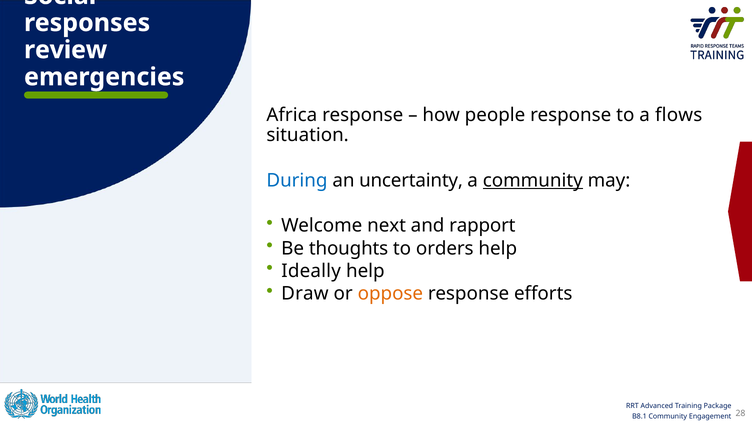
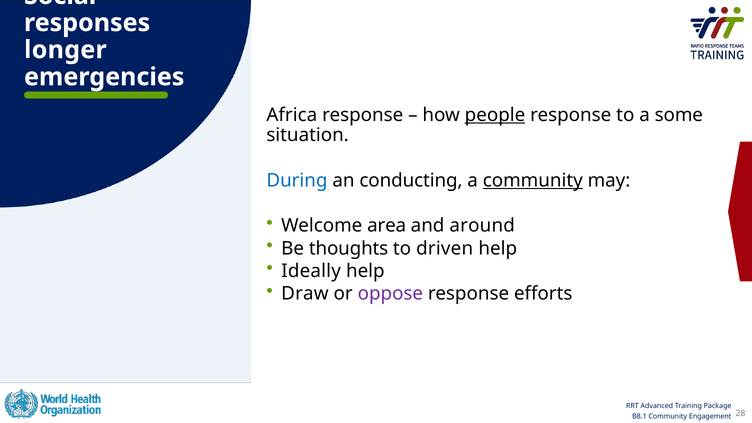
review: review -> longer
people underline: none -> present
flows: flows -> some
uncertainty: uncertainty -> conducting
next: next -> area
rapport: rapport -> around
orders: orders -> driven
oppose colour: orange -> purple
